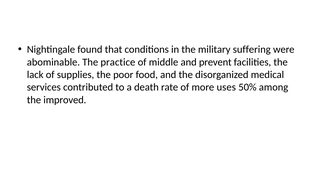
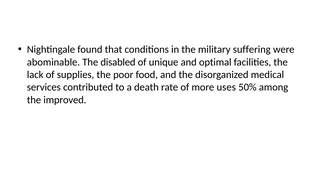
practice: practice -> disabled
middle: middle -> unique
prevent: prevent -> optimal
